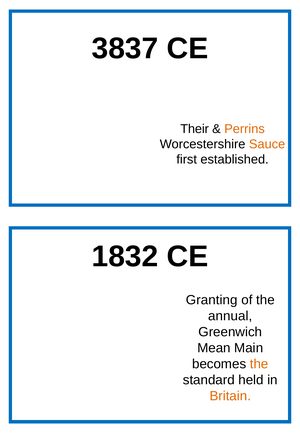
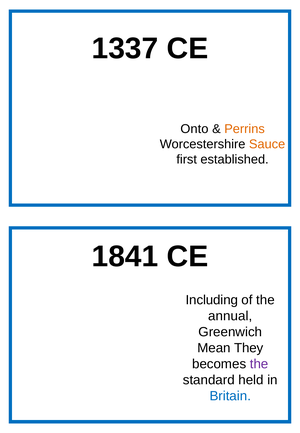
3837: 3837 -> 1337
Their: Their -> Onto
1832: 1832 -> 1841
Granting: Granting -> Including
Main: Main -> They
the at (259, 364) colour: orange -> purple
Britain colour: orange -> blue
